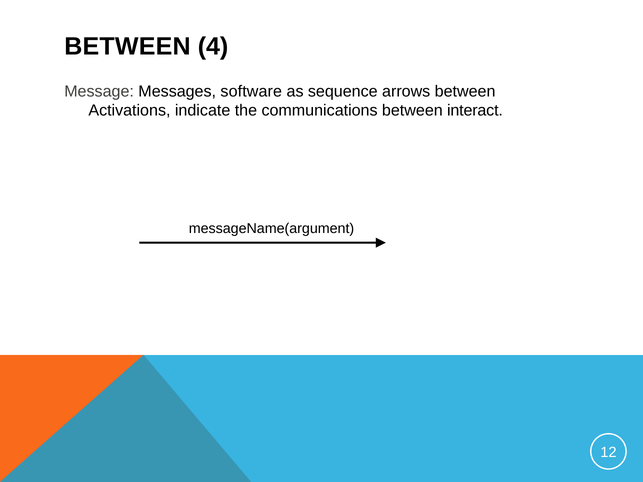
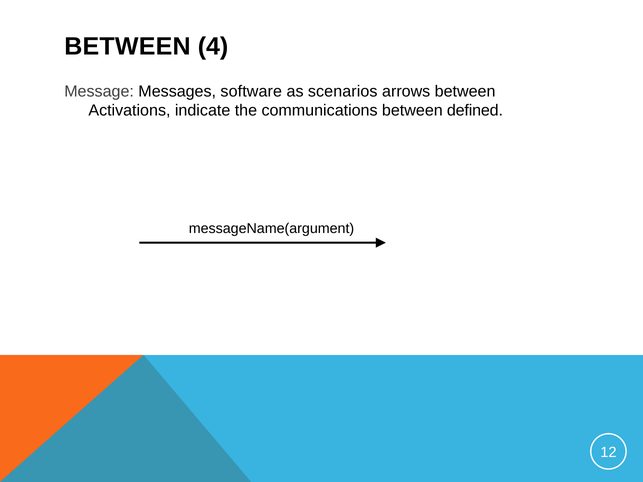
sequence: sequence -> scenarios
interact: interact -> defined
